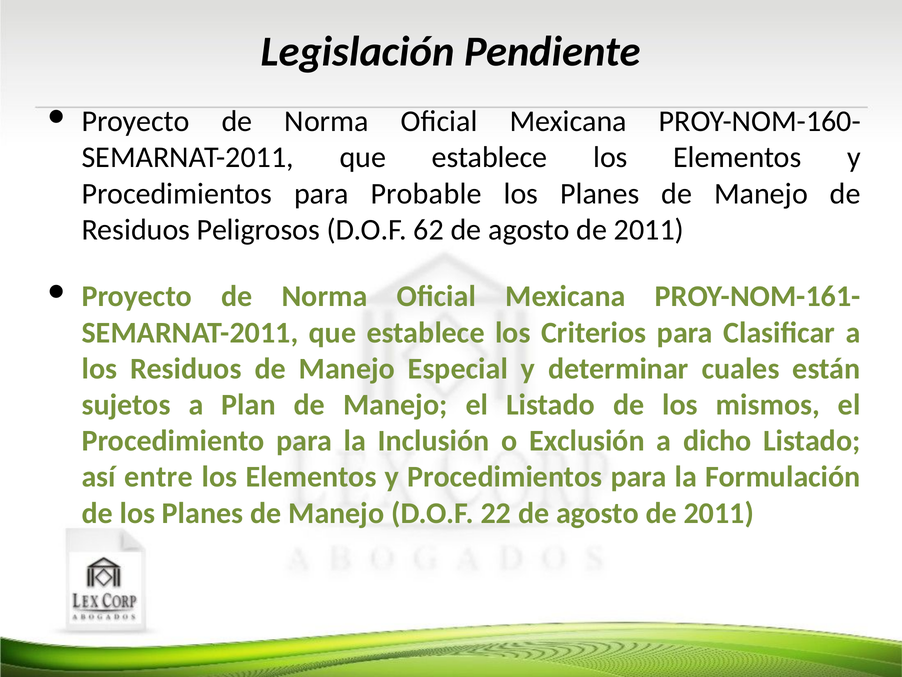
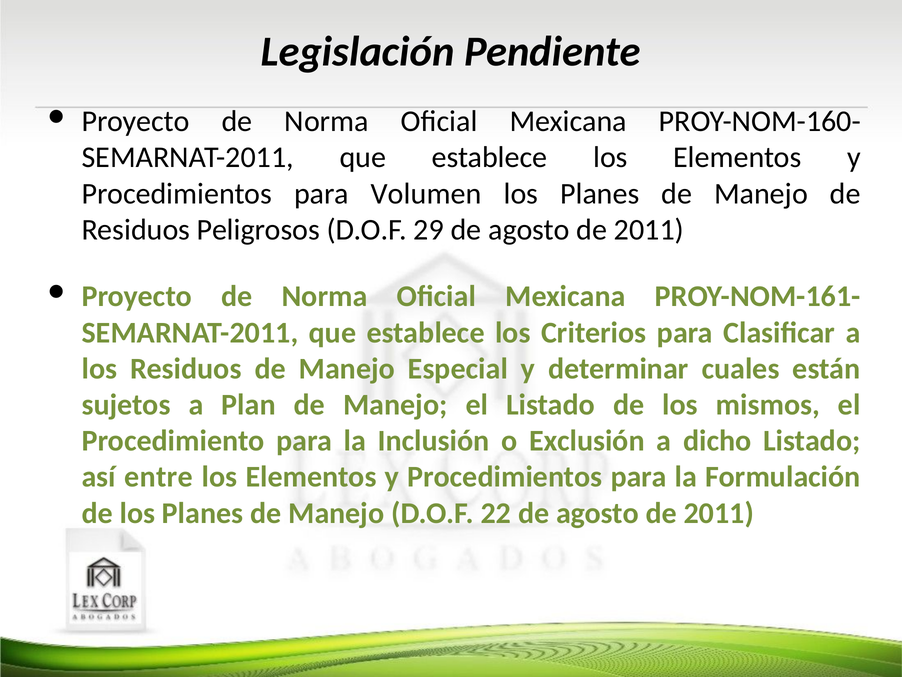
Probable: Probable -> Volumen
62: 62 -> 29
